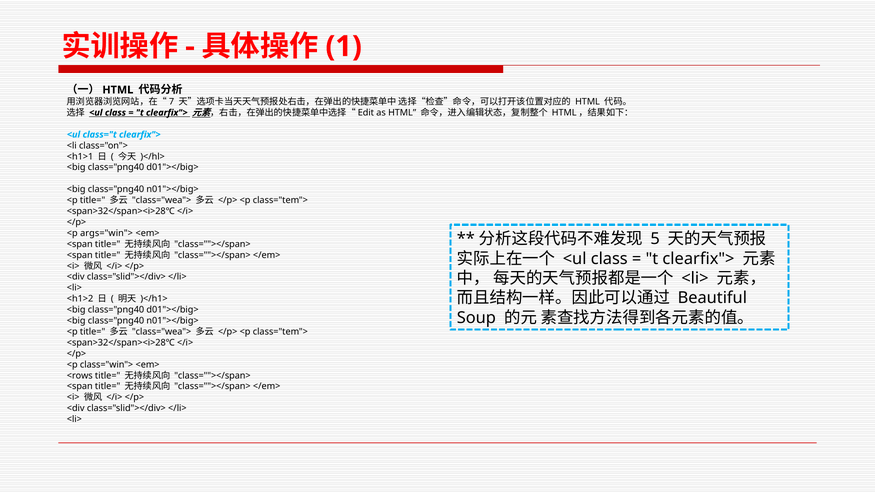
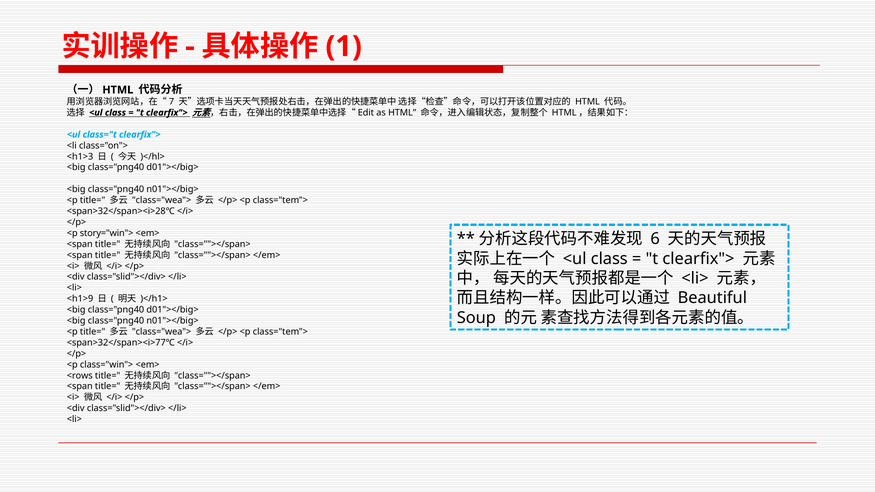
<h1>1: <h1>1 -> <h1>3
args="win">: args="win"> -> story="win">
5: 5 -> 6
<h1>2: <h1>2 -> <h1>9
<span>32</span><i>28℃ at (121, 343): <span>32</span><i>28℃ -> <span>32</span><i>77℃
